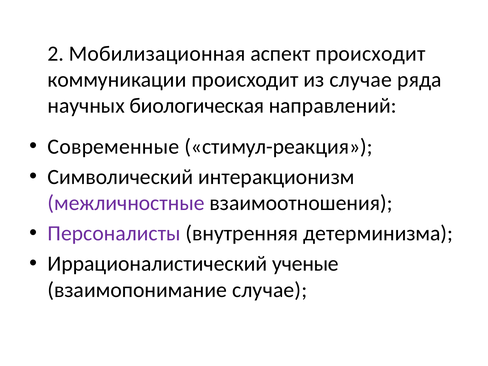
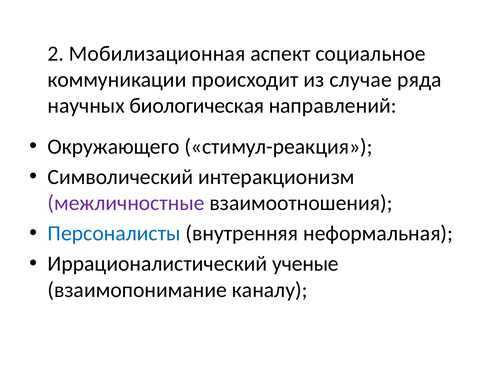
аспект происходит: происходит -> социальное
Современные: Современные -> Окружающего
Персоналисты colour: purple -> blue
детерминизма: детерминизма -> неформальная
взаимопонимание случае: случае -> каналу
